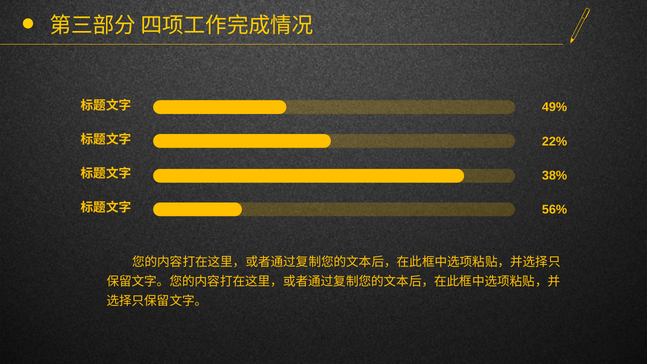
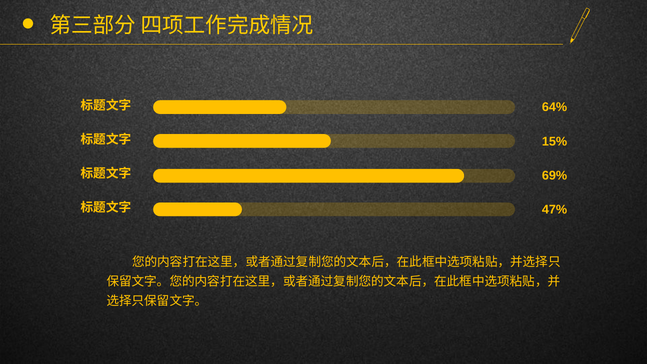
49%: 49% -> 64%
22%: 22% -> 15%
38%: 38% -> 69%
56%: 56% -> 47%
